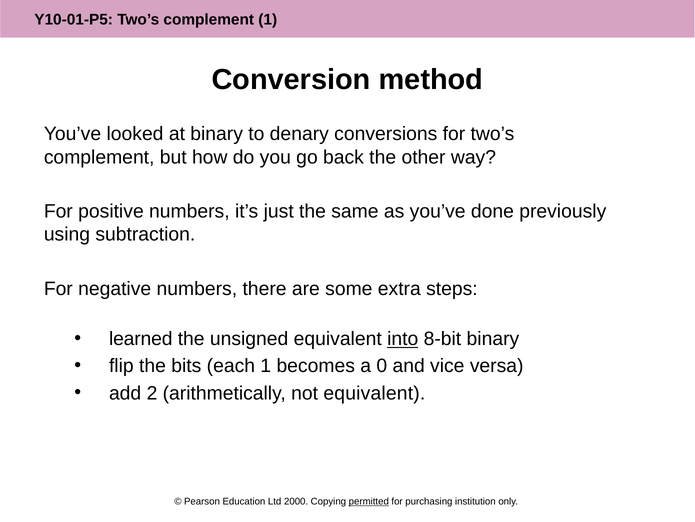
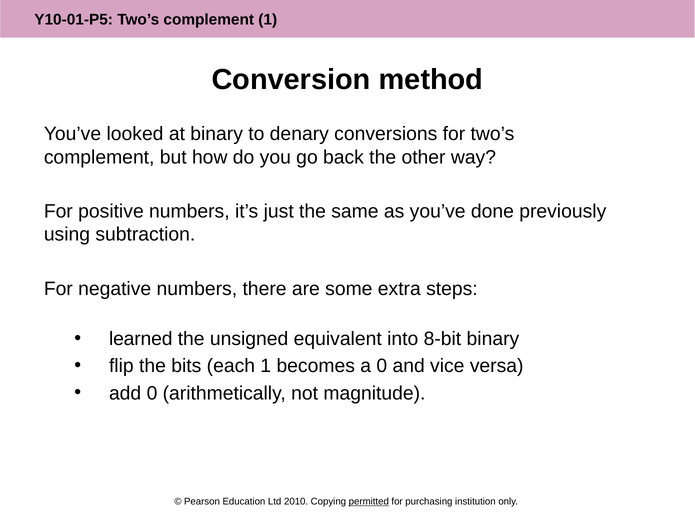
into underline: present -> none
add 2: 2 -> 0
not equivalent: equivalent -> magnitude
2000: 2000 -> 2010
